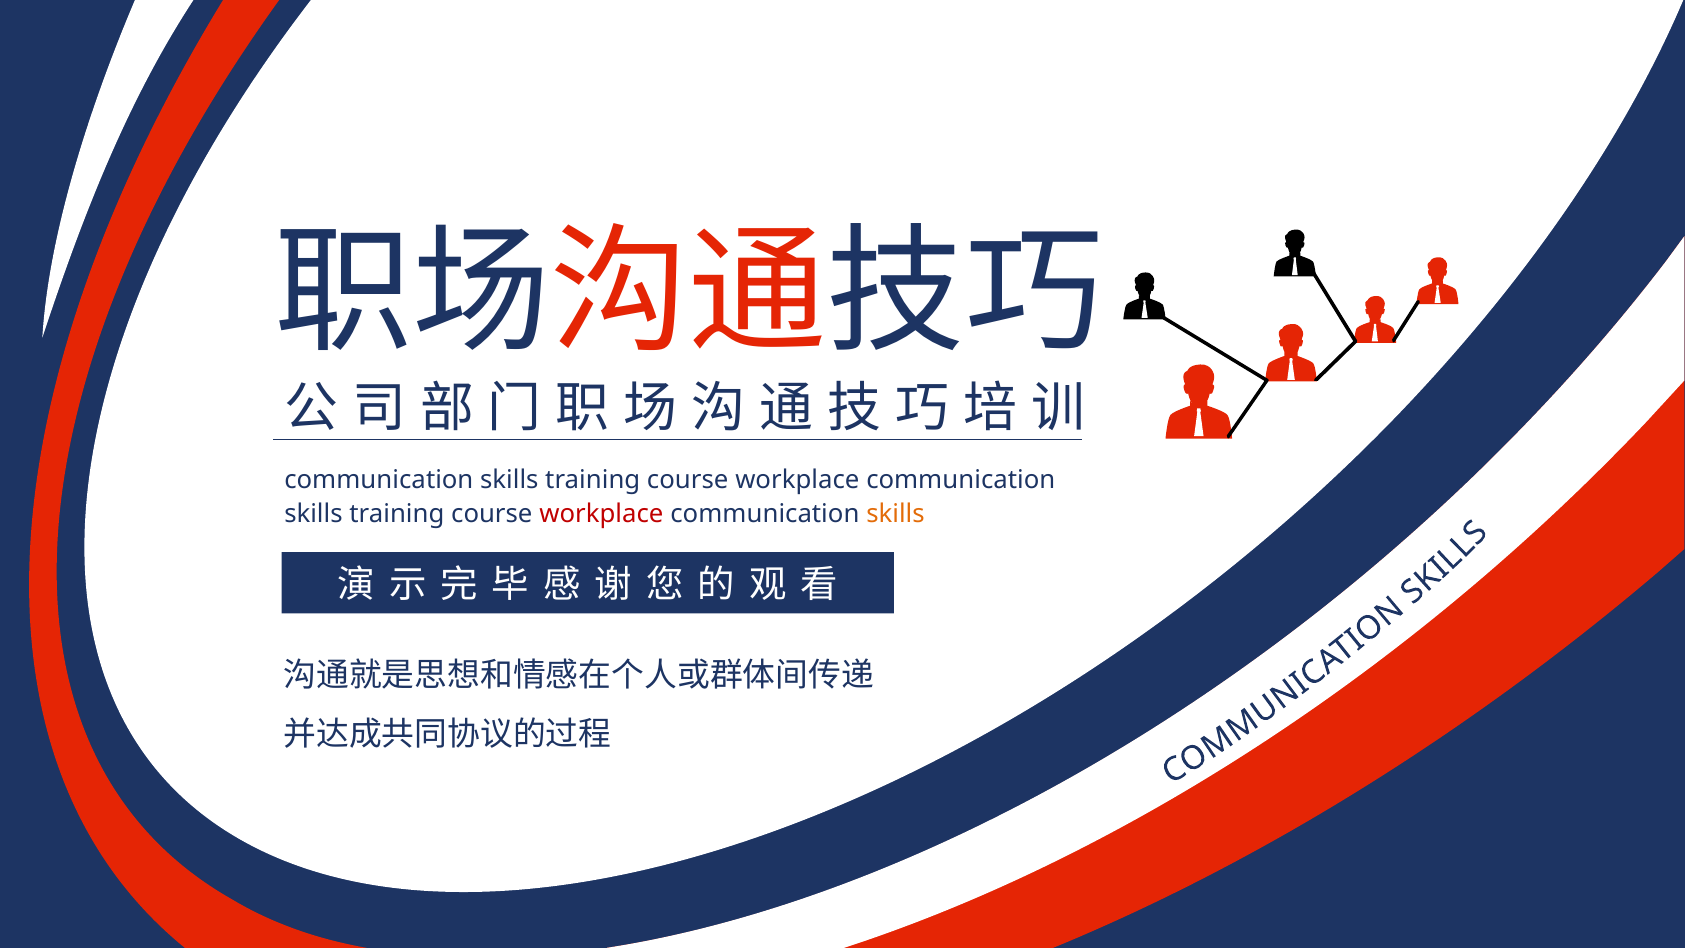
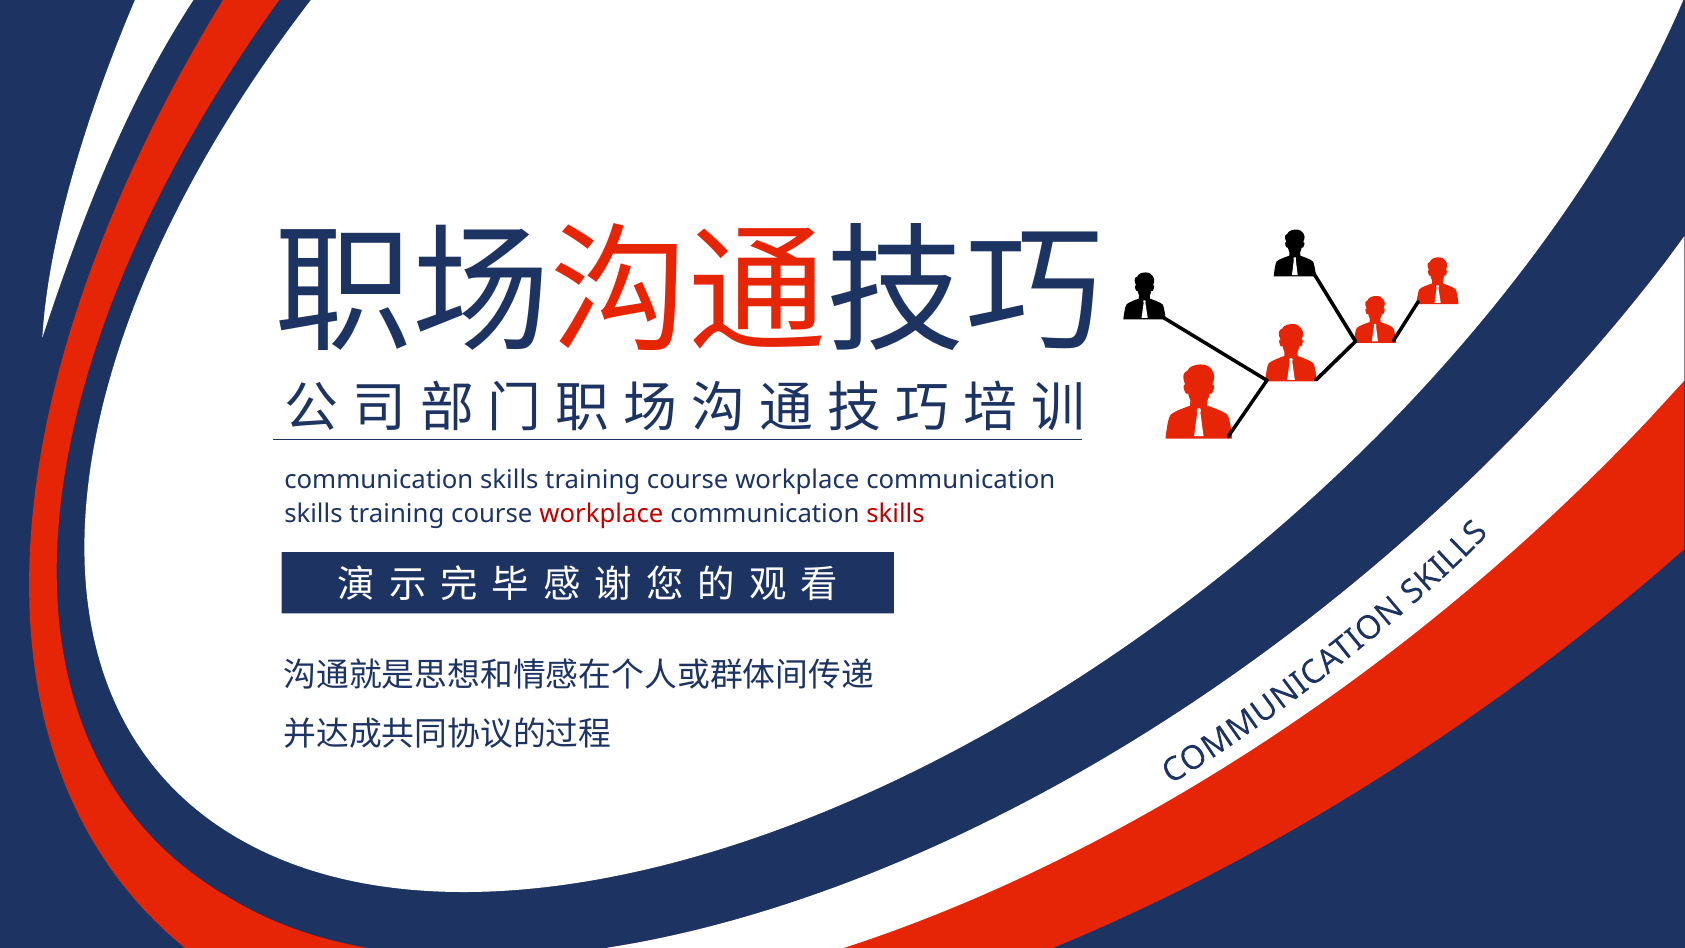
skills at (895, 514) colour: orange -> red
